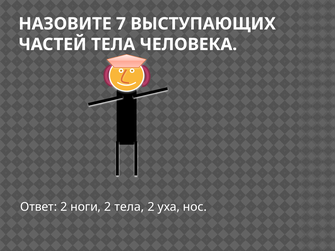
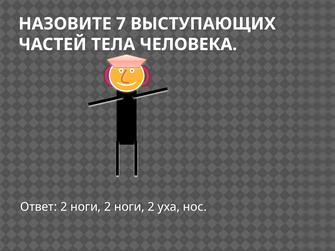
ноги 2 тела: тела -> ноги
